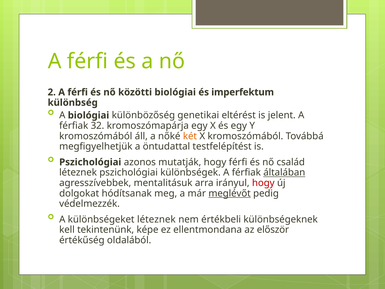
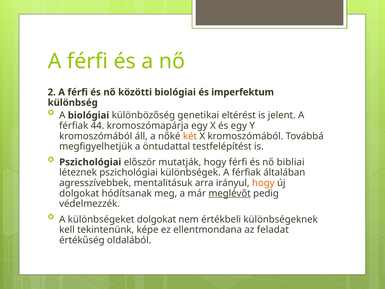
32: 32 -> 44
azonos: azonos -> először
család: család -> bibliai
általában underline: present -> none
hogy at (263, 183) colour: red -> orange
különbségeket léteznek: léteznek -> dolgokat
először: először -> feladat
